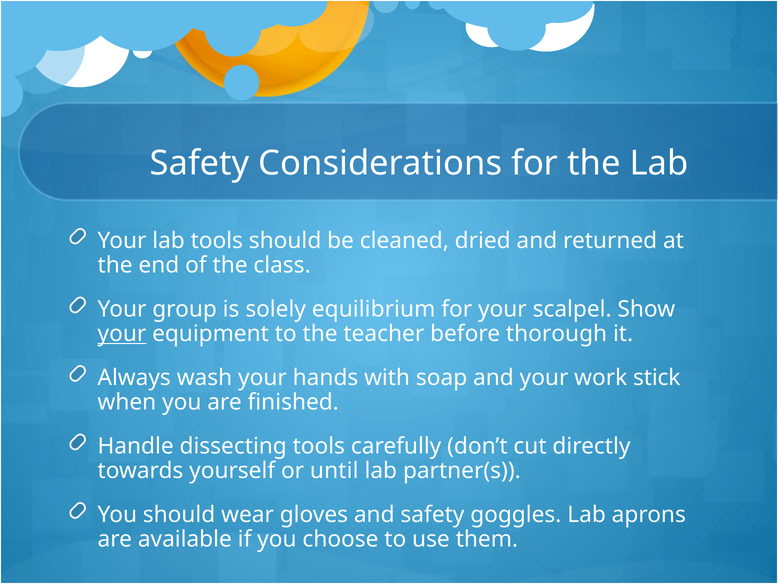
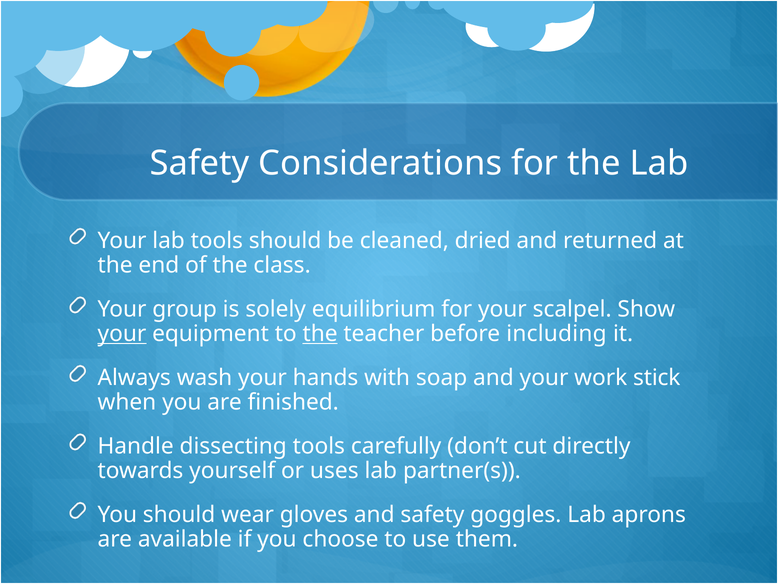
the at (320, 334) underline: none -> present
thorough: thorough -> including
until: until -> uses
